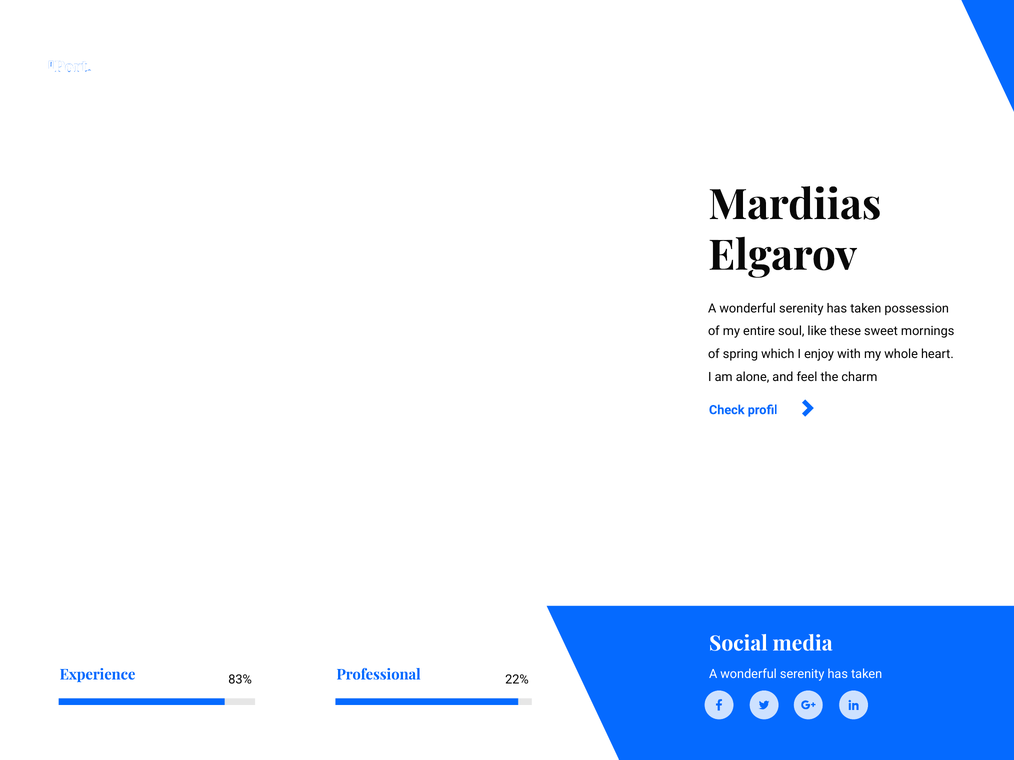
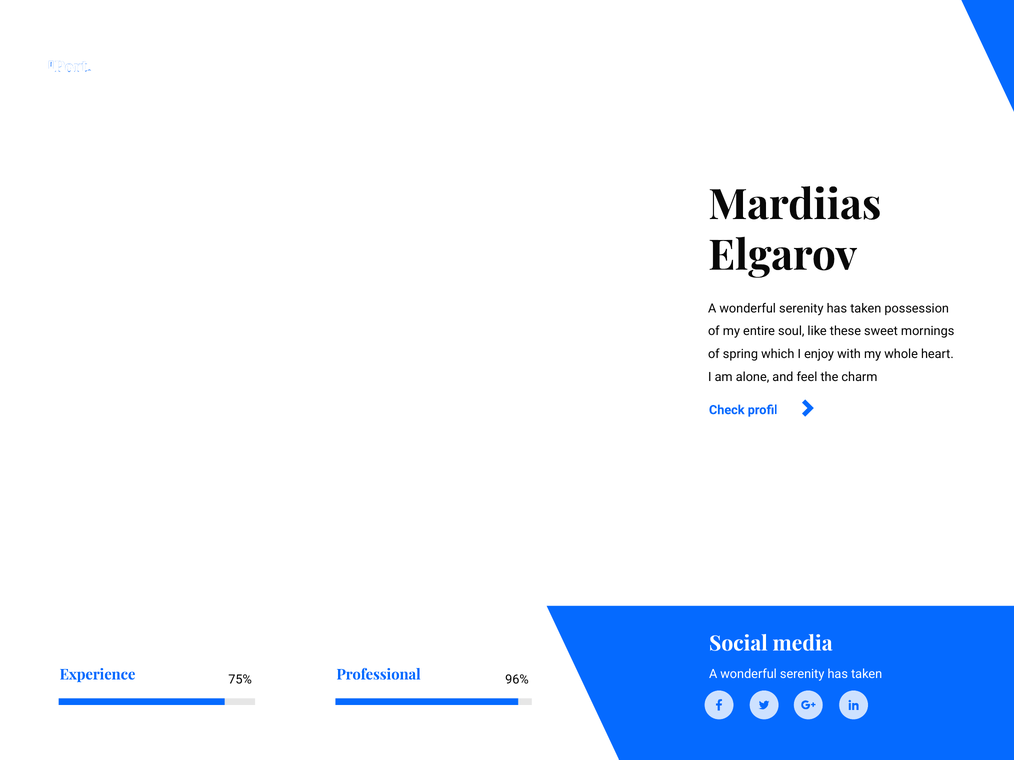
83%: 83% -> 75%
22%: 22% -> 96%
